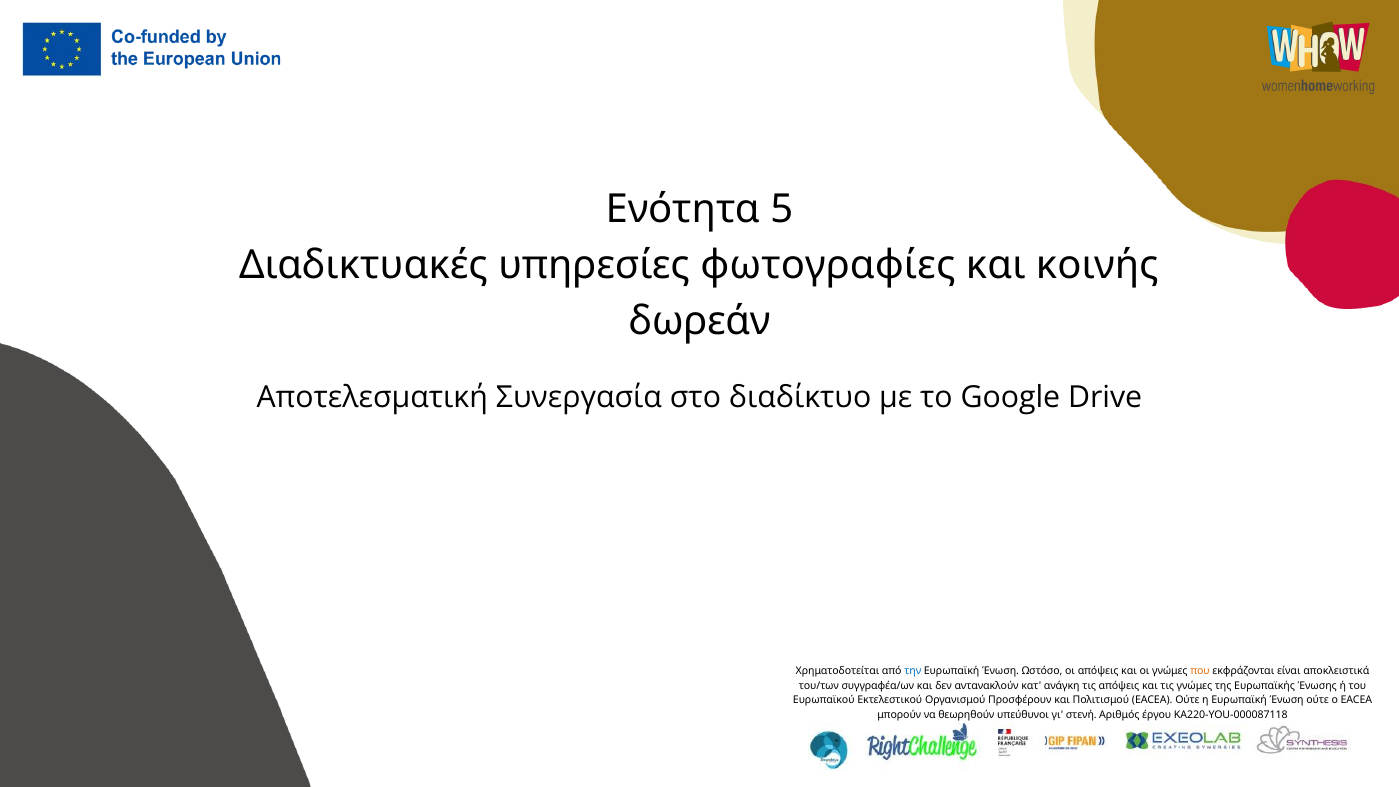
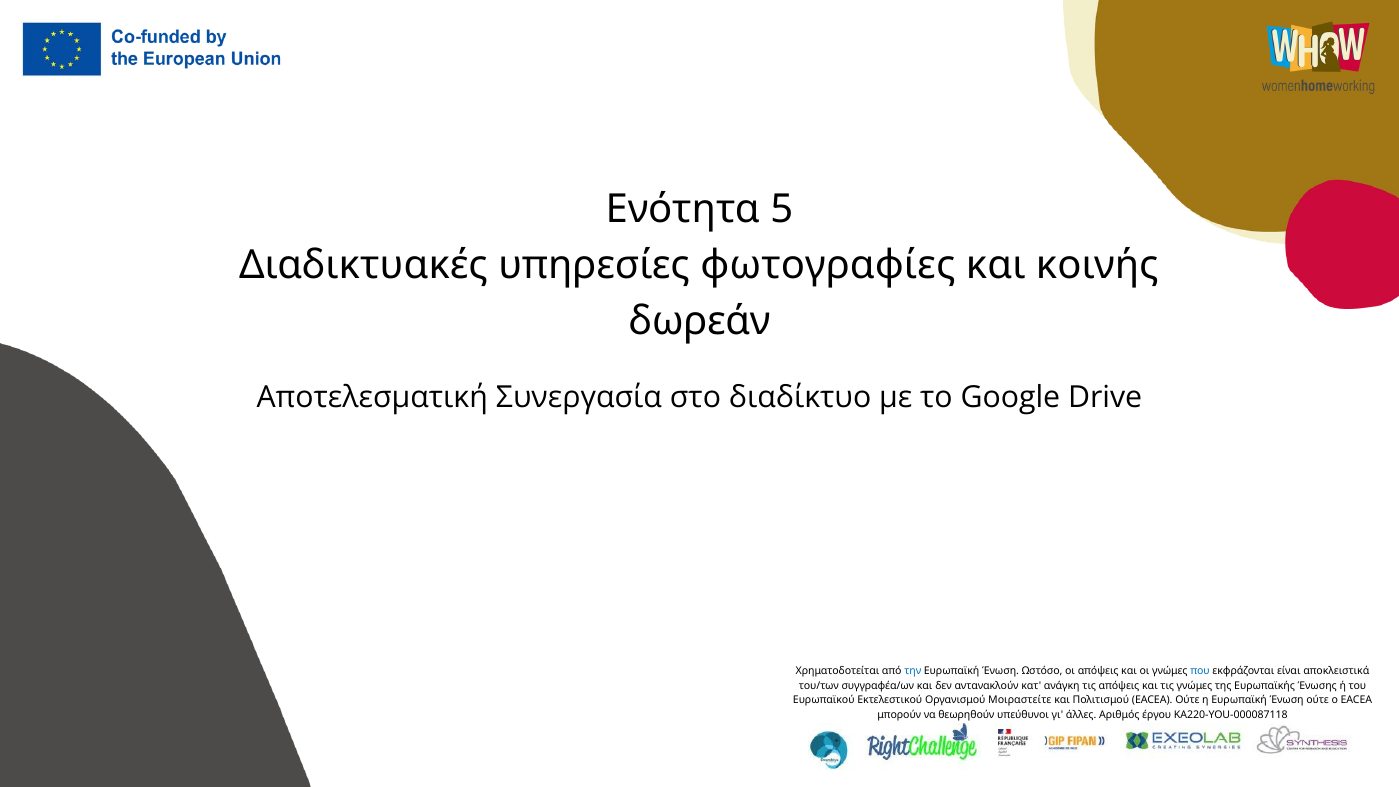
που colour: orange -> blue
Προσφέρουν: Προσφέρουν -> Μοιραστείτε
στενή: στενή -> άλλες
